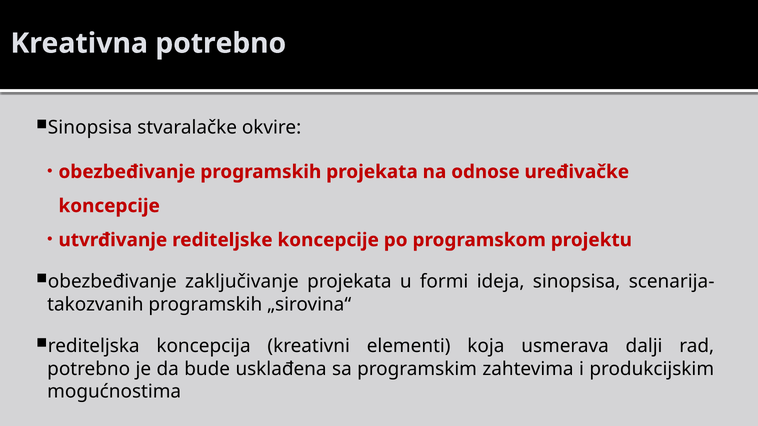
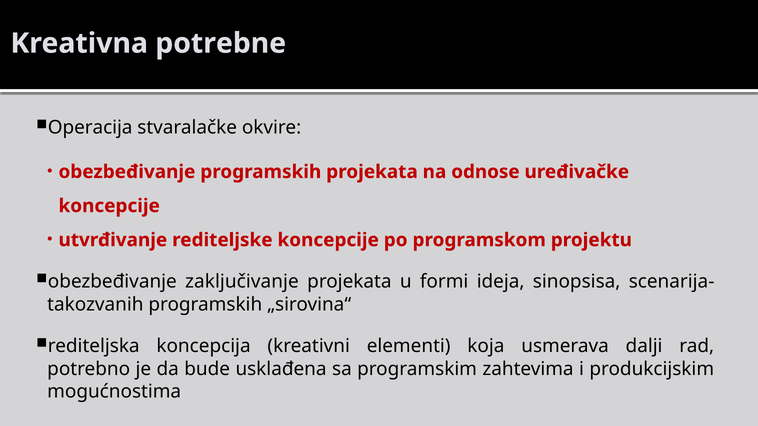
Kreativna potrebno: potrebno -> potrebne
Sinopsisa at (90, 127): Sinopsisa -> Operacija
